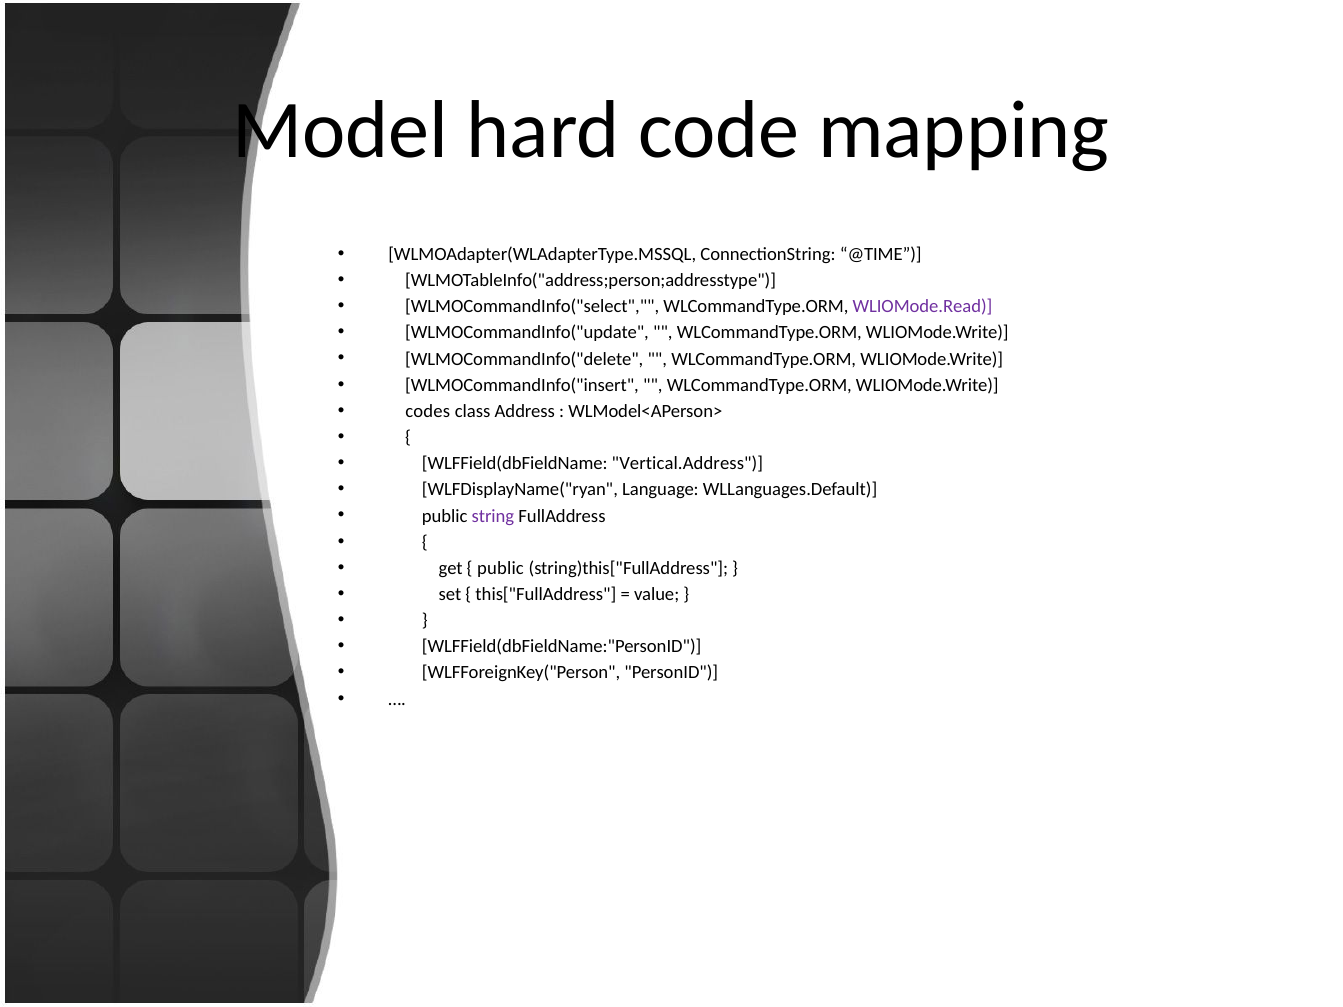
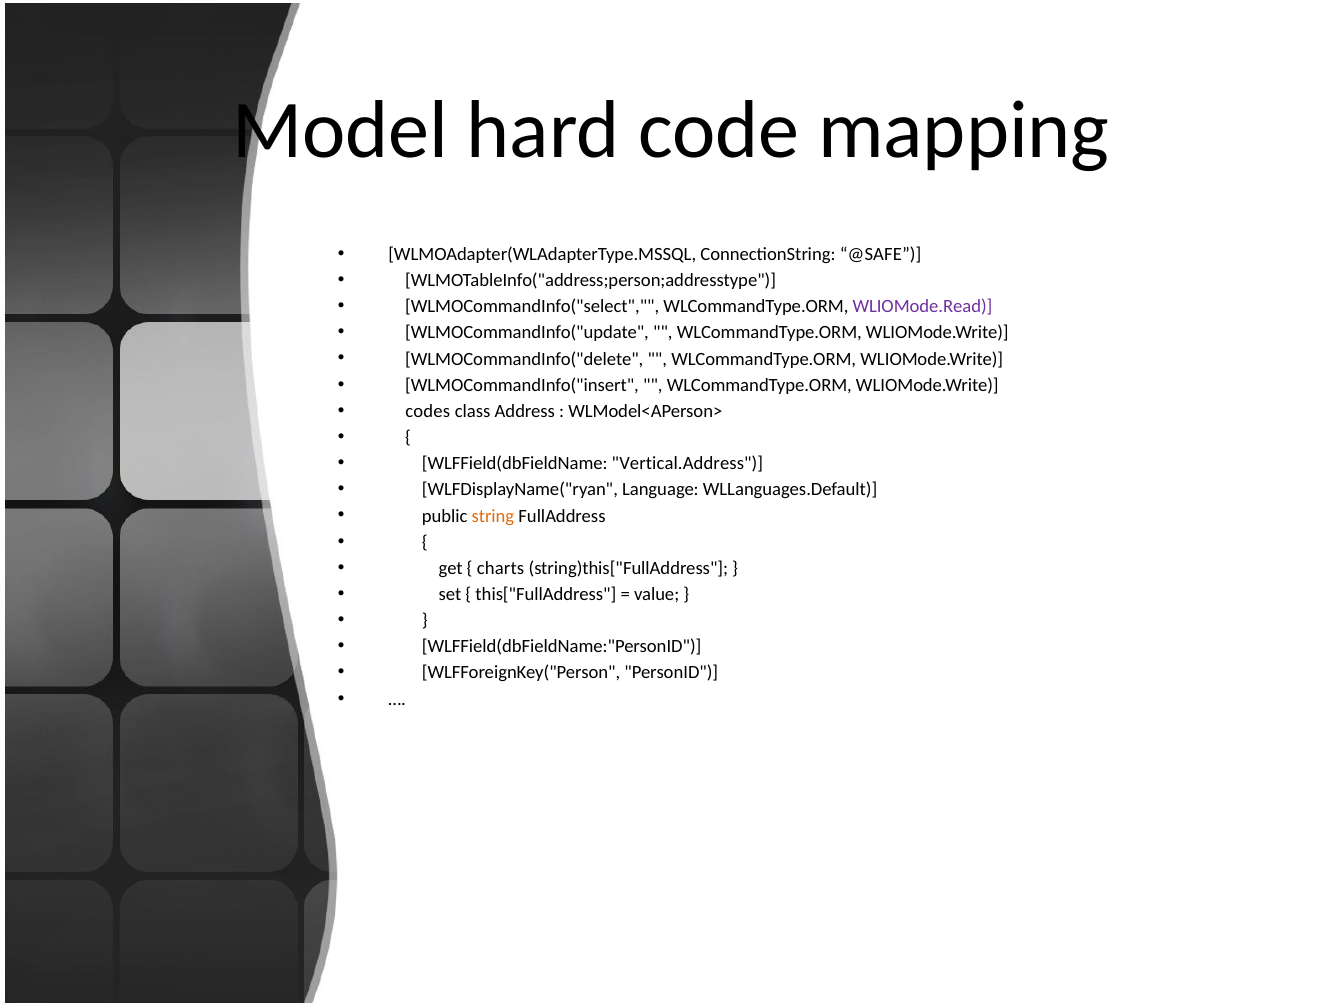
@TIME: @TIME -> @SAFE
string colour: purple -> orange
public at (500, 568): public -> charts
